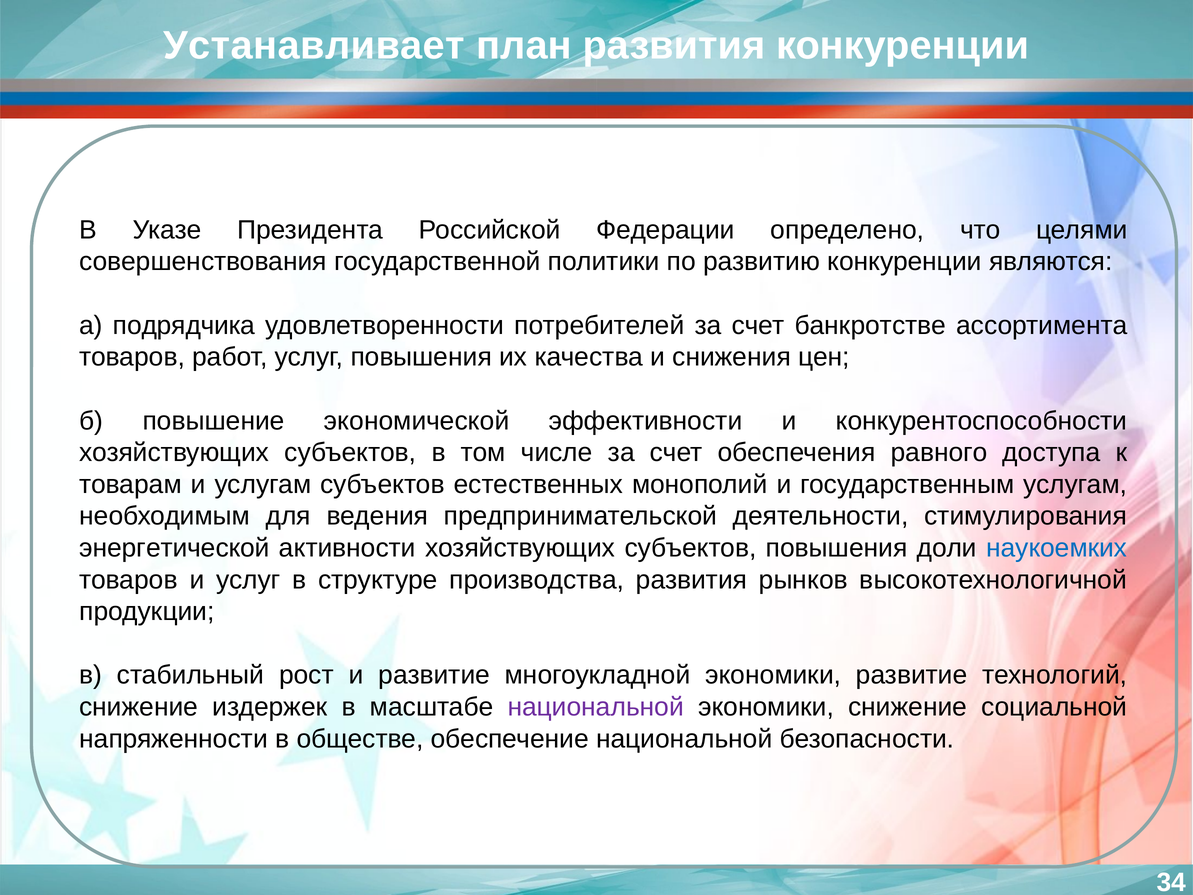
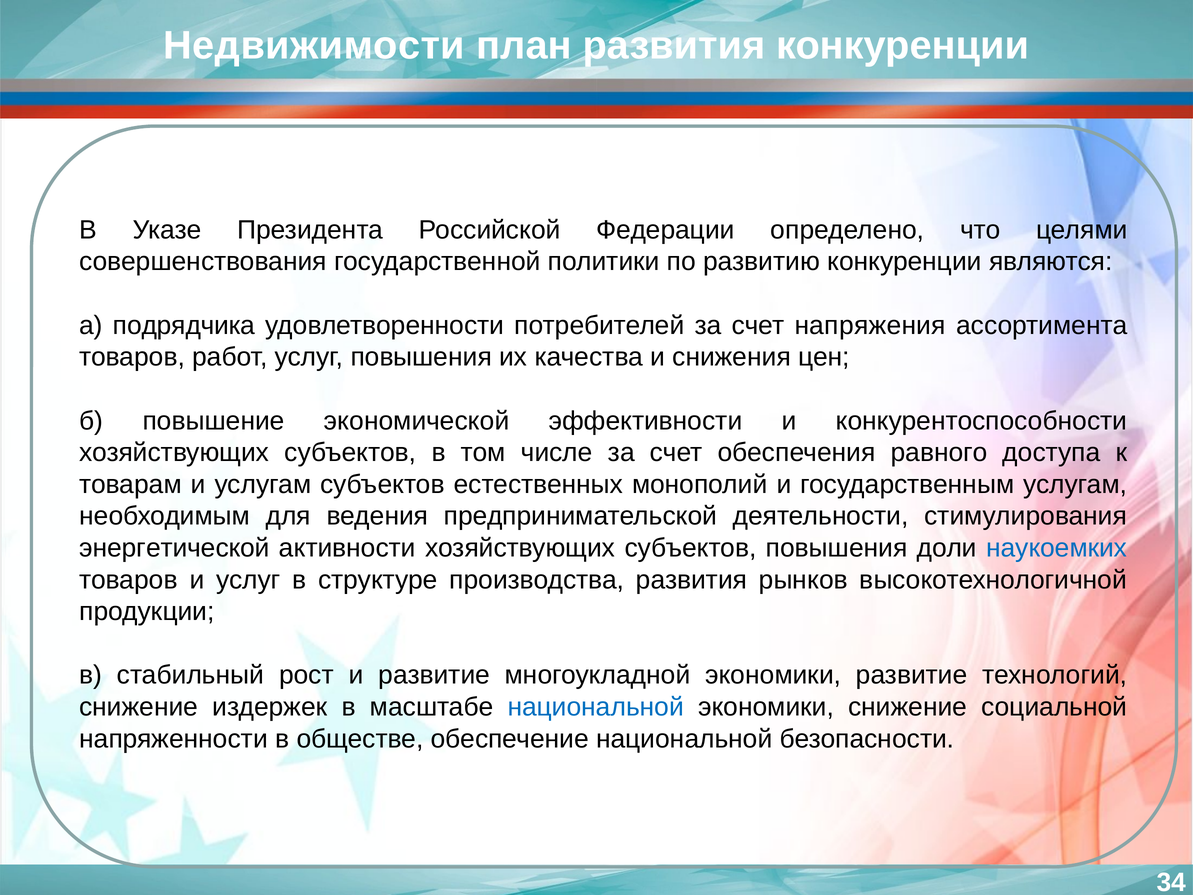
Устанавливает: Устанавливает -> Недвижимости
банкротстве: банкротстве -> напряжения
национальной at (596, 707) colour: purple -> blue
